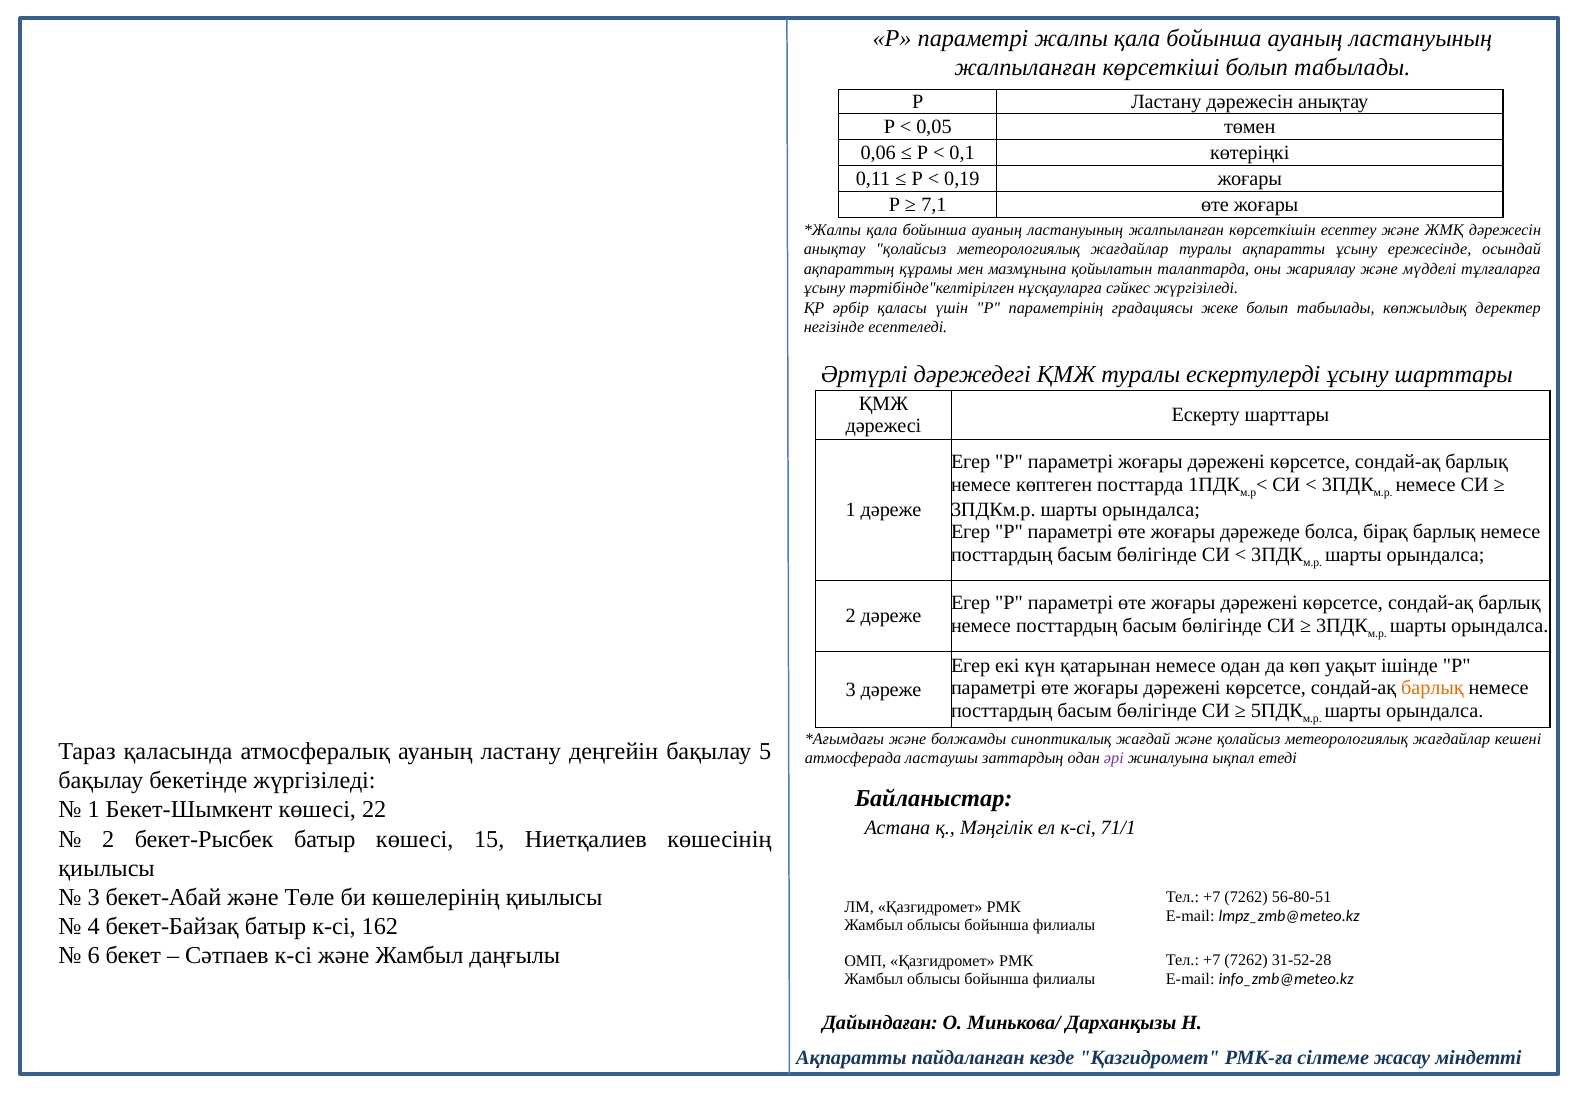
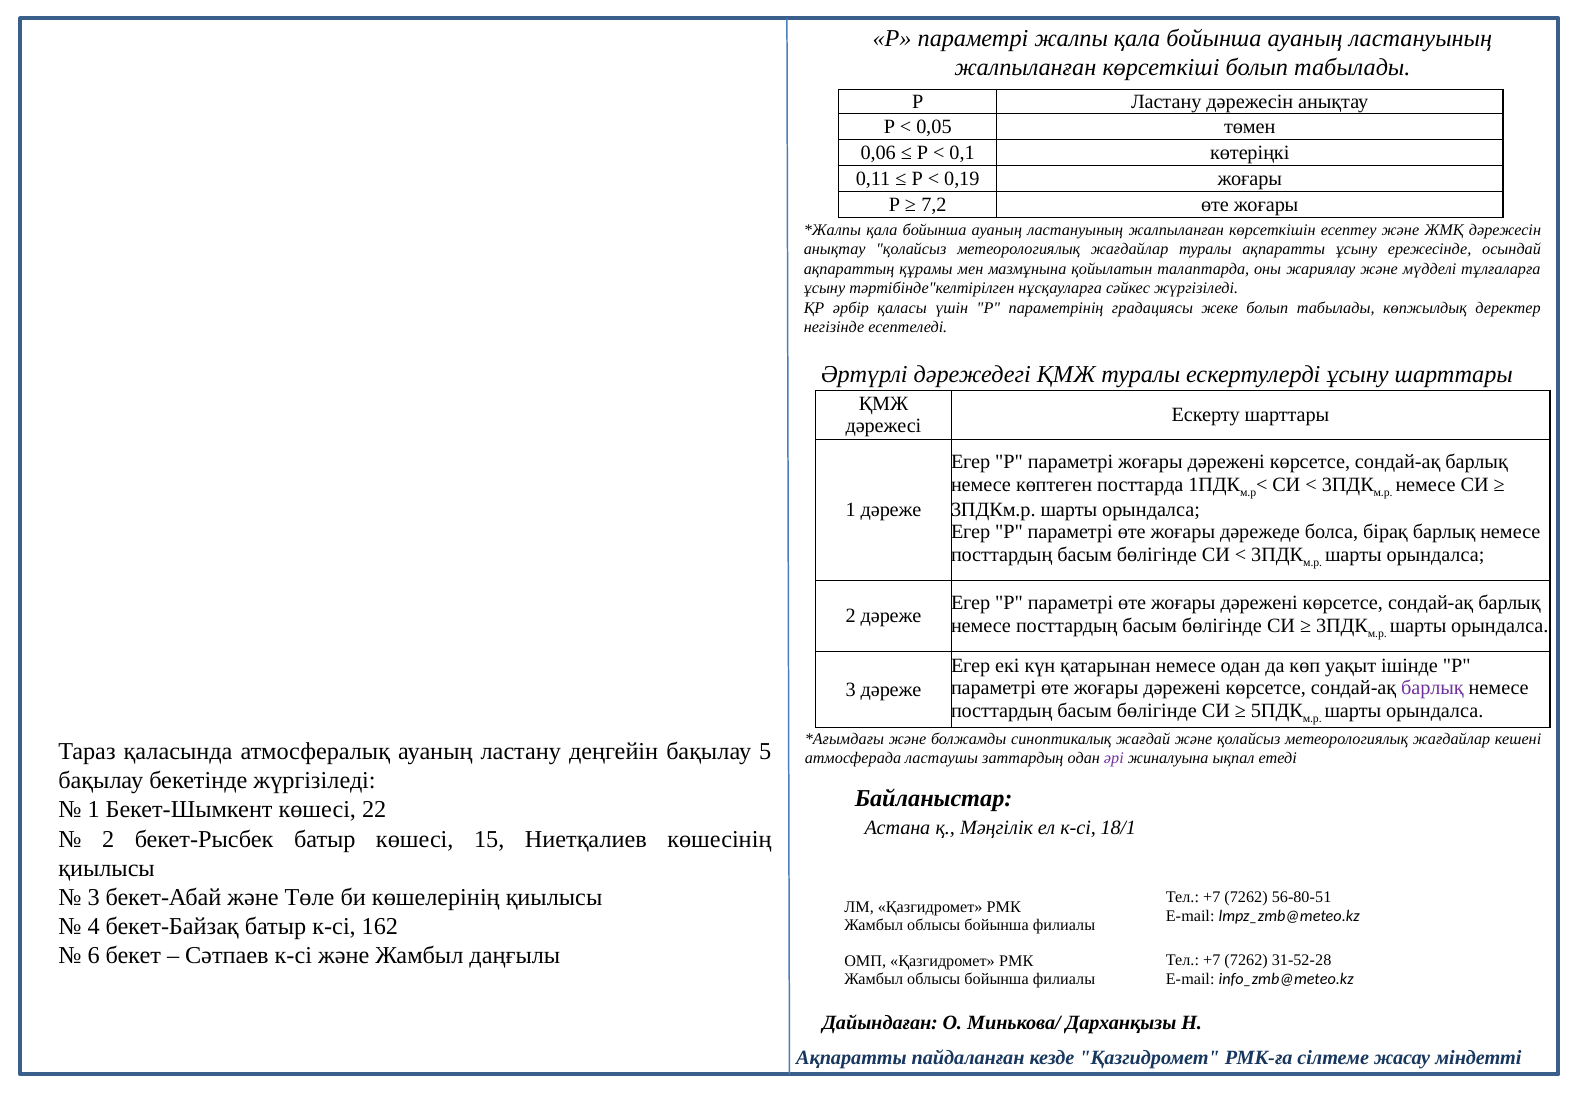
7,1: 7,1 -> 7,2
барлық at (1432, 688) colour: orange -> purple
71/1: 71/1 -> 18/1
